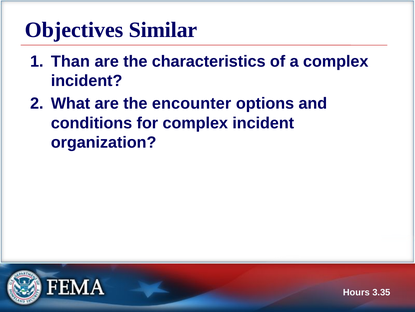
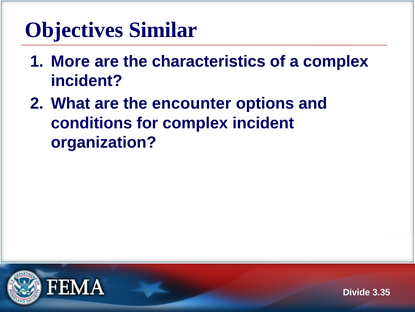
Than: Than -> More
Hours: Hours -> Divide
